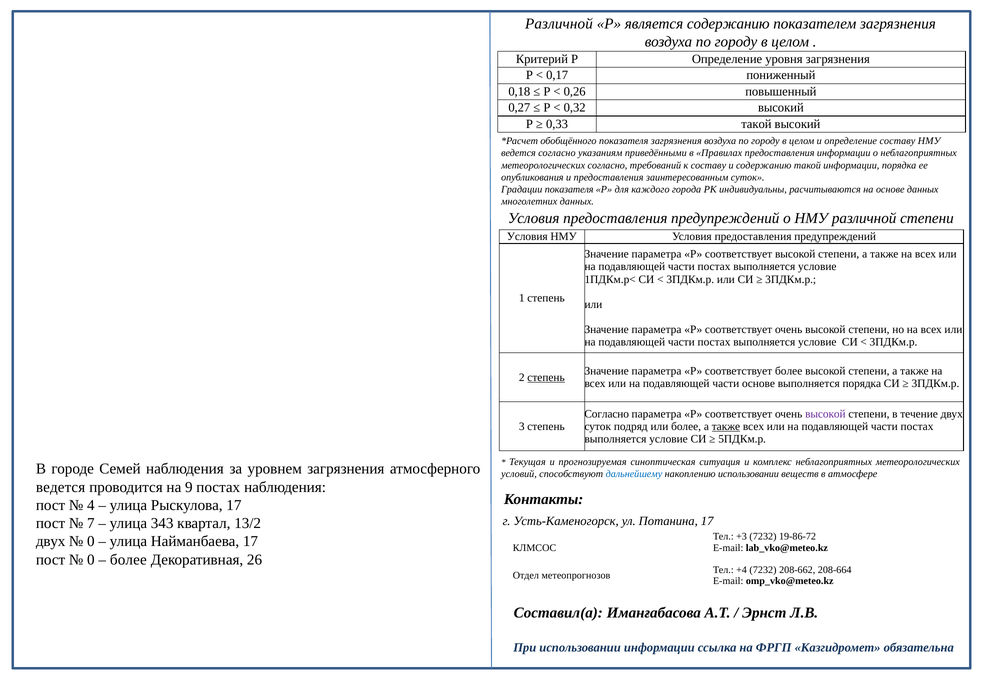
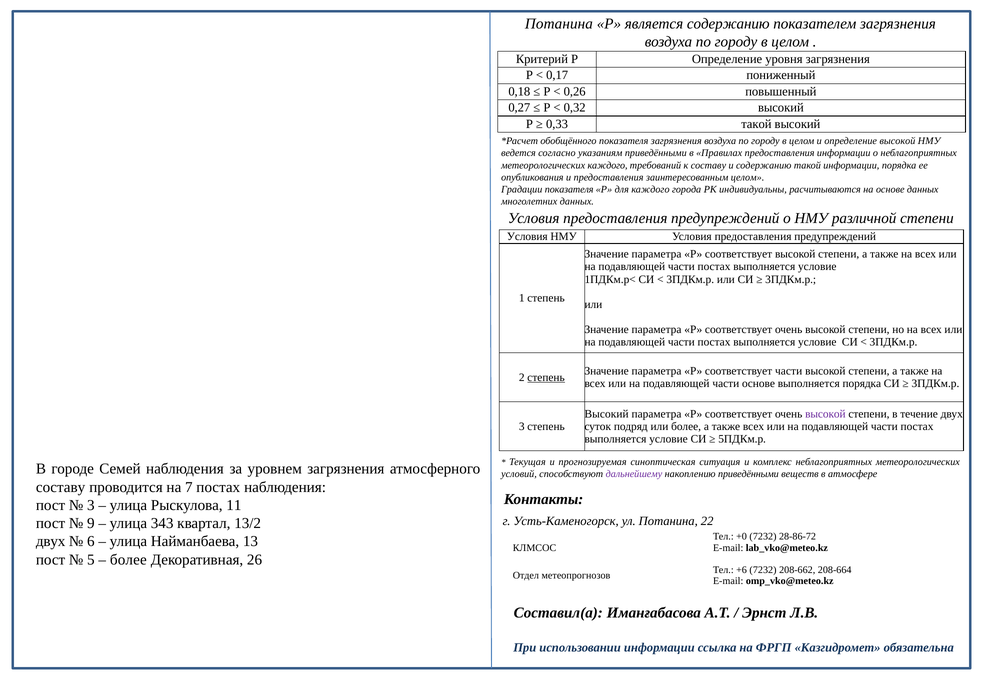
Различной at (559, 24): Различной -> Потанина
определение составу: составу -> высокой
метеорологических согласно: согласно -> каждого
заинтересованным суток: суток -> целом
соответствует более: более -> части
Согласно at (607, 414): Согласно -> Высокий
также at (726, 427) underline: present -> none
дальнейшему colour: blue -> purple
накоплению использовании: использовании -> приведёнными
ведется at (61, 487): ведется -> составу
9: 9 -> 7
4 at (91, 506): 4 -> 3
Рыскулова 17: 17 -> 11
Потанина 17: 17 -> 22
7: 7 -> 9
+3: +3 -> +0
19-86-72: 19-86-72 -> 28-86-72
0 at (91, 542): 0 -> 6
Найманбаева 17: 17 -> 13
0 at (91, 560): 0 -> 5
+4: +4 -> +6
